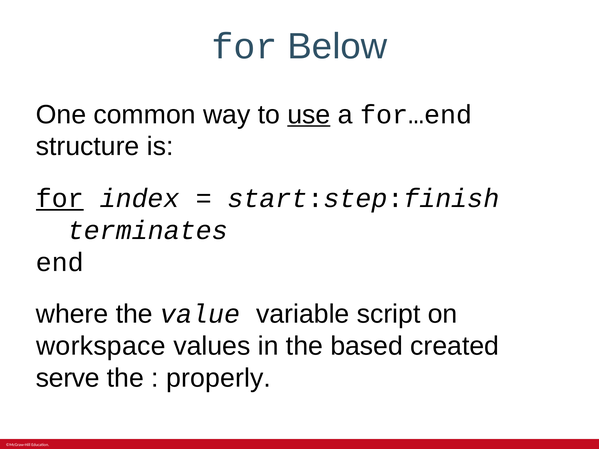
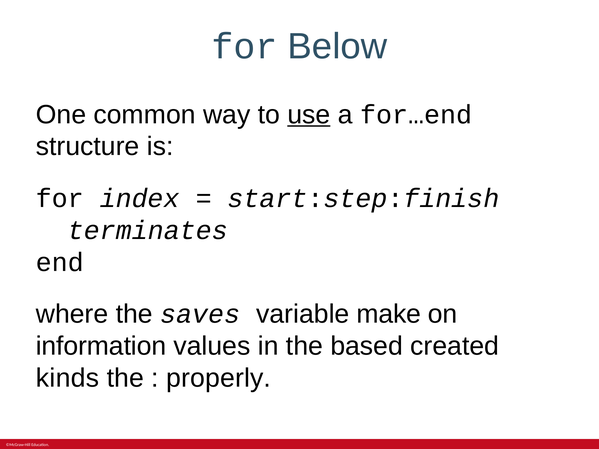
for at (60, 198) underline: present -> none
value: value -> saves
script: script -> make
workspace: workspace -> information
serve: serve -> kinds
